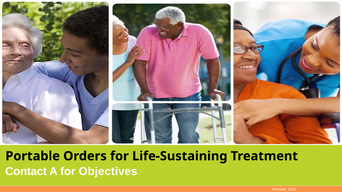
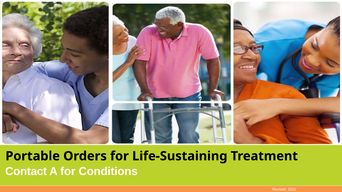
Objectives: Objectives -> Conditions
